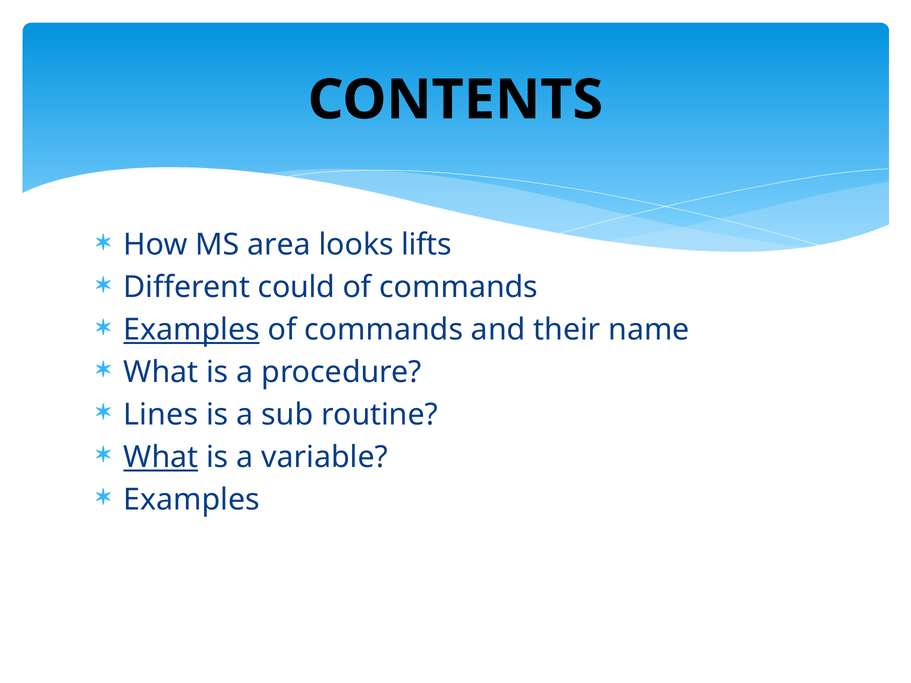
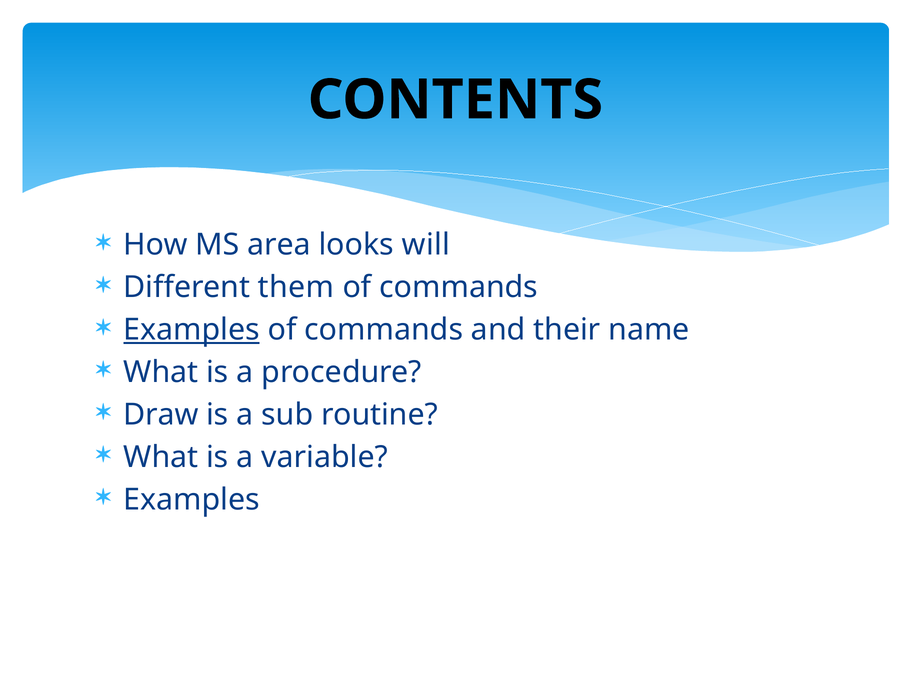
lifts: lifts -> will
could: could -> them
Lines: Lines -> Draw
What at (161, 458) underline: present -> none
